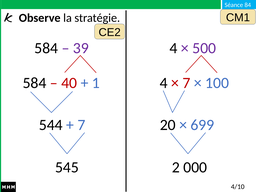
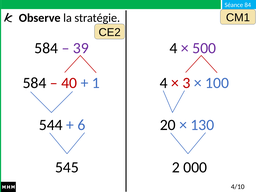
7 at (186, 83): 7 -> 3
7 at (81, 125): 7 -> 6
699: 699 -> 130
